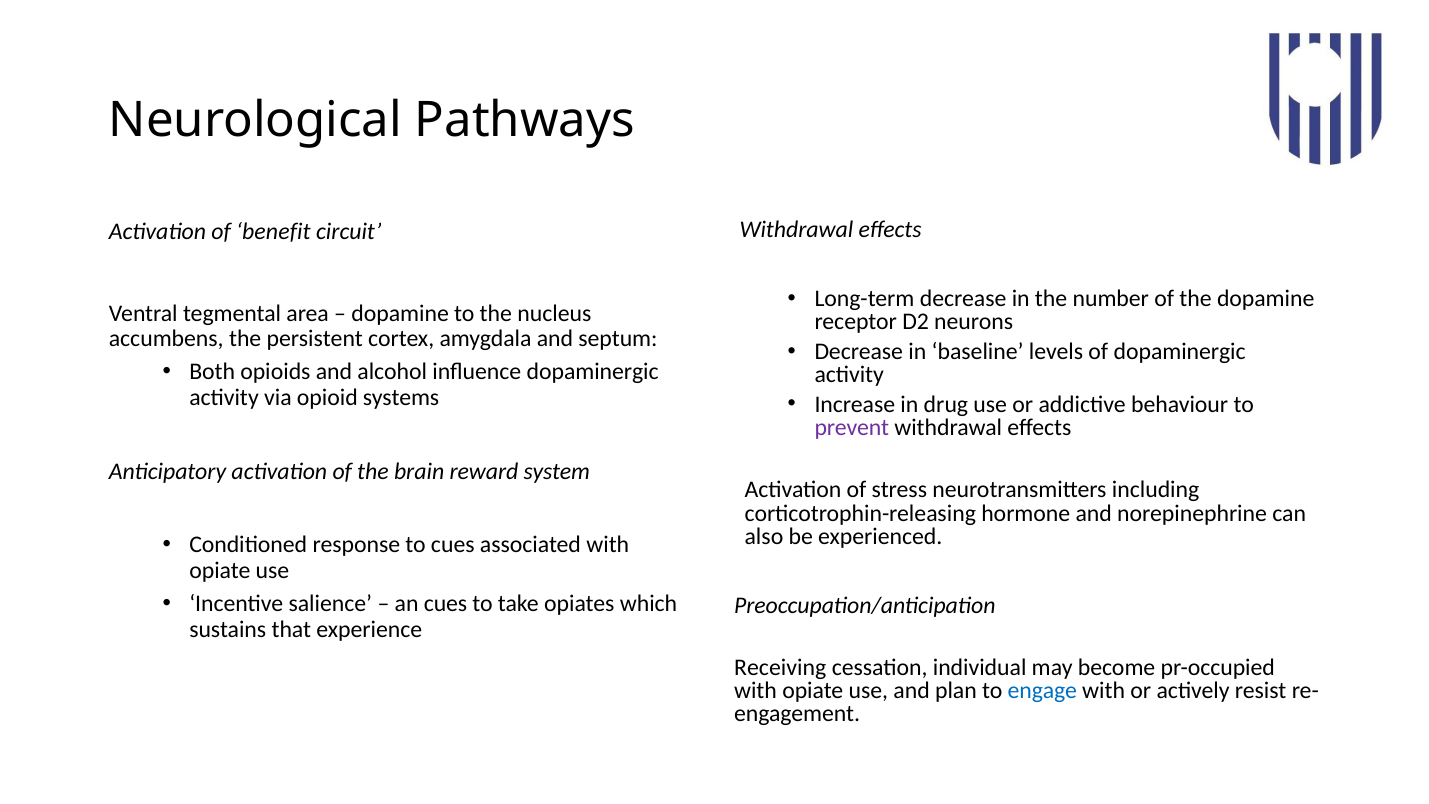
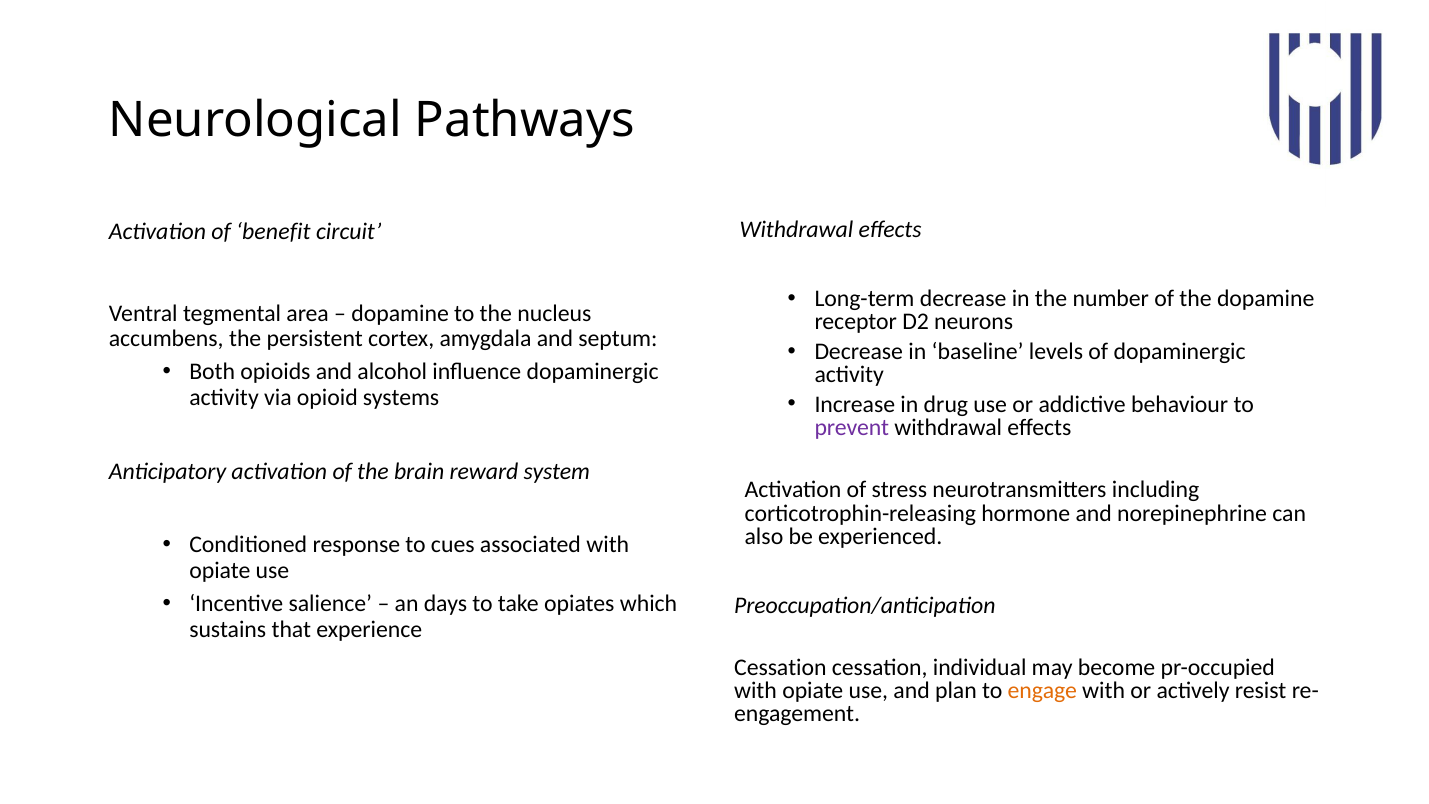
an cues: cues -> days
Receiving at (780, 667): Receiving -> Cessation
engage colour: blue -> orange
